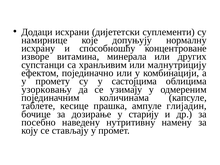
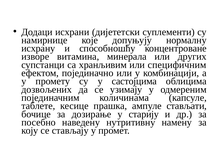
малнутрицију: малнутрицију -> специфичним
узорковању: узорковању -> дозвољених
глијадин: глијадин -> стављати
